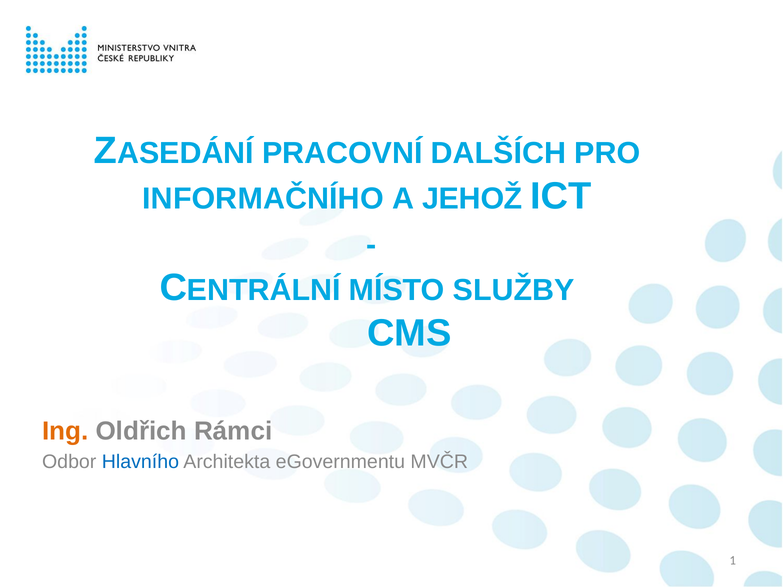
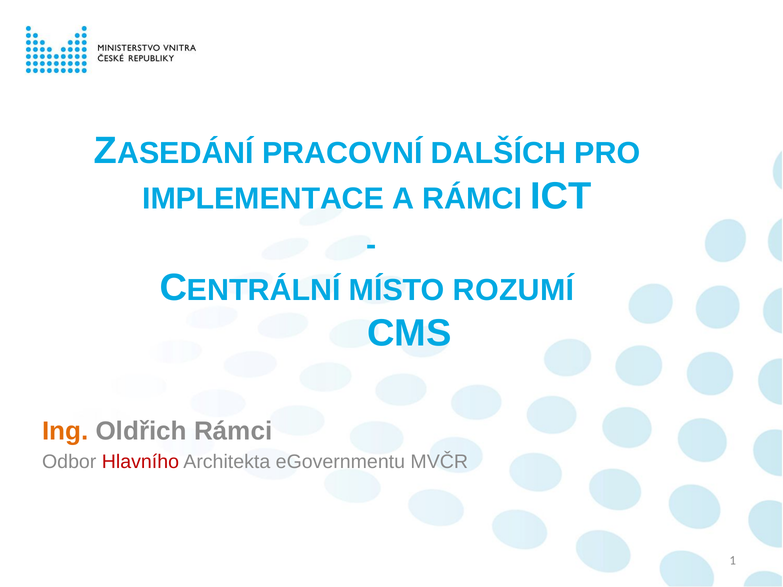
INFORMAČNÍHO: INFORMAČNÍHO -> IMPLEMENTACE
A JEHOŽ: JEHOŽ -> RÁMCI
SLUŽBY: SLUŽBY -> ROZUMÍ
Hlavního colour: blue -> red
